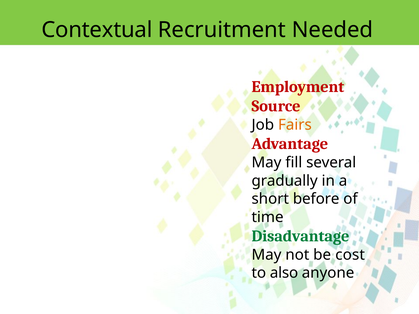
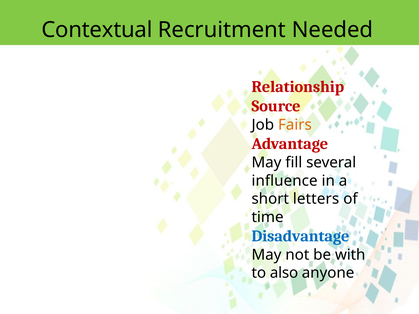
Employment: Employment -> Relationship
gradually: gradually -> influence
before: before -> letters
Disadvantage colour: green -> blue
cost: cost -> with
